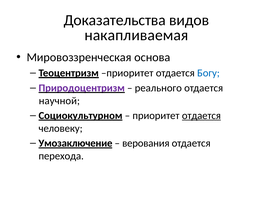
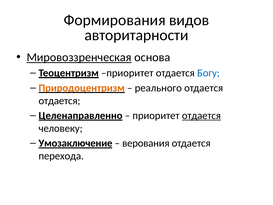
Доказательства: Доказательства -> Формирования
накапливаемая: накапливаемая -> авторитарности
Мировоззренческая underline: none -> present
Природоцентризм colour: purple -> orange
научной at (59, 101): научной -> отдается
Социокультурном: Социокультурном -> Целенаправленно
